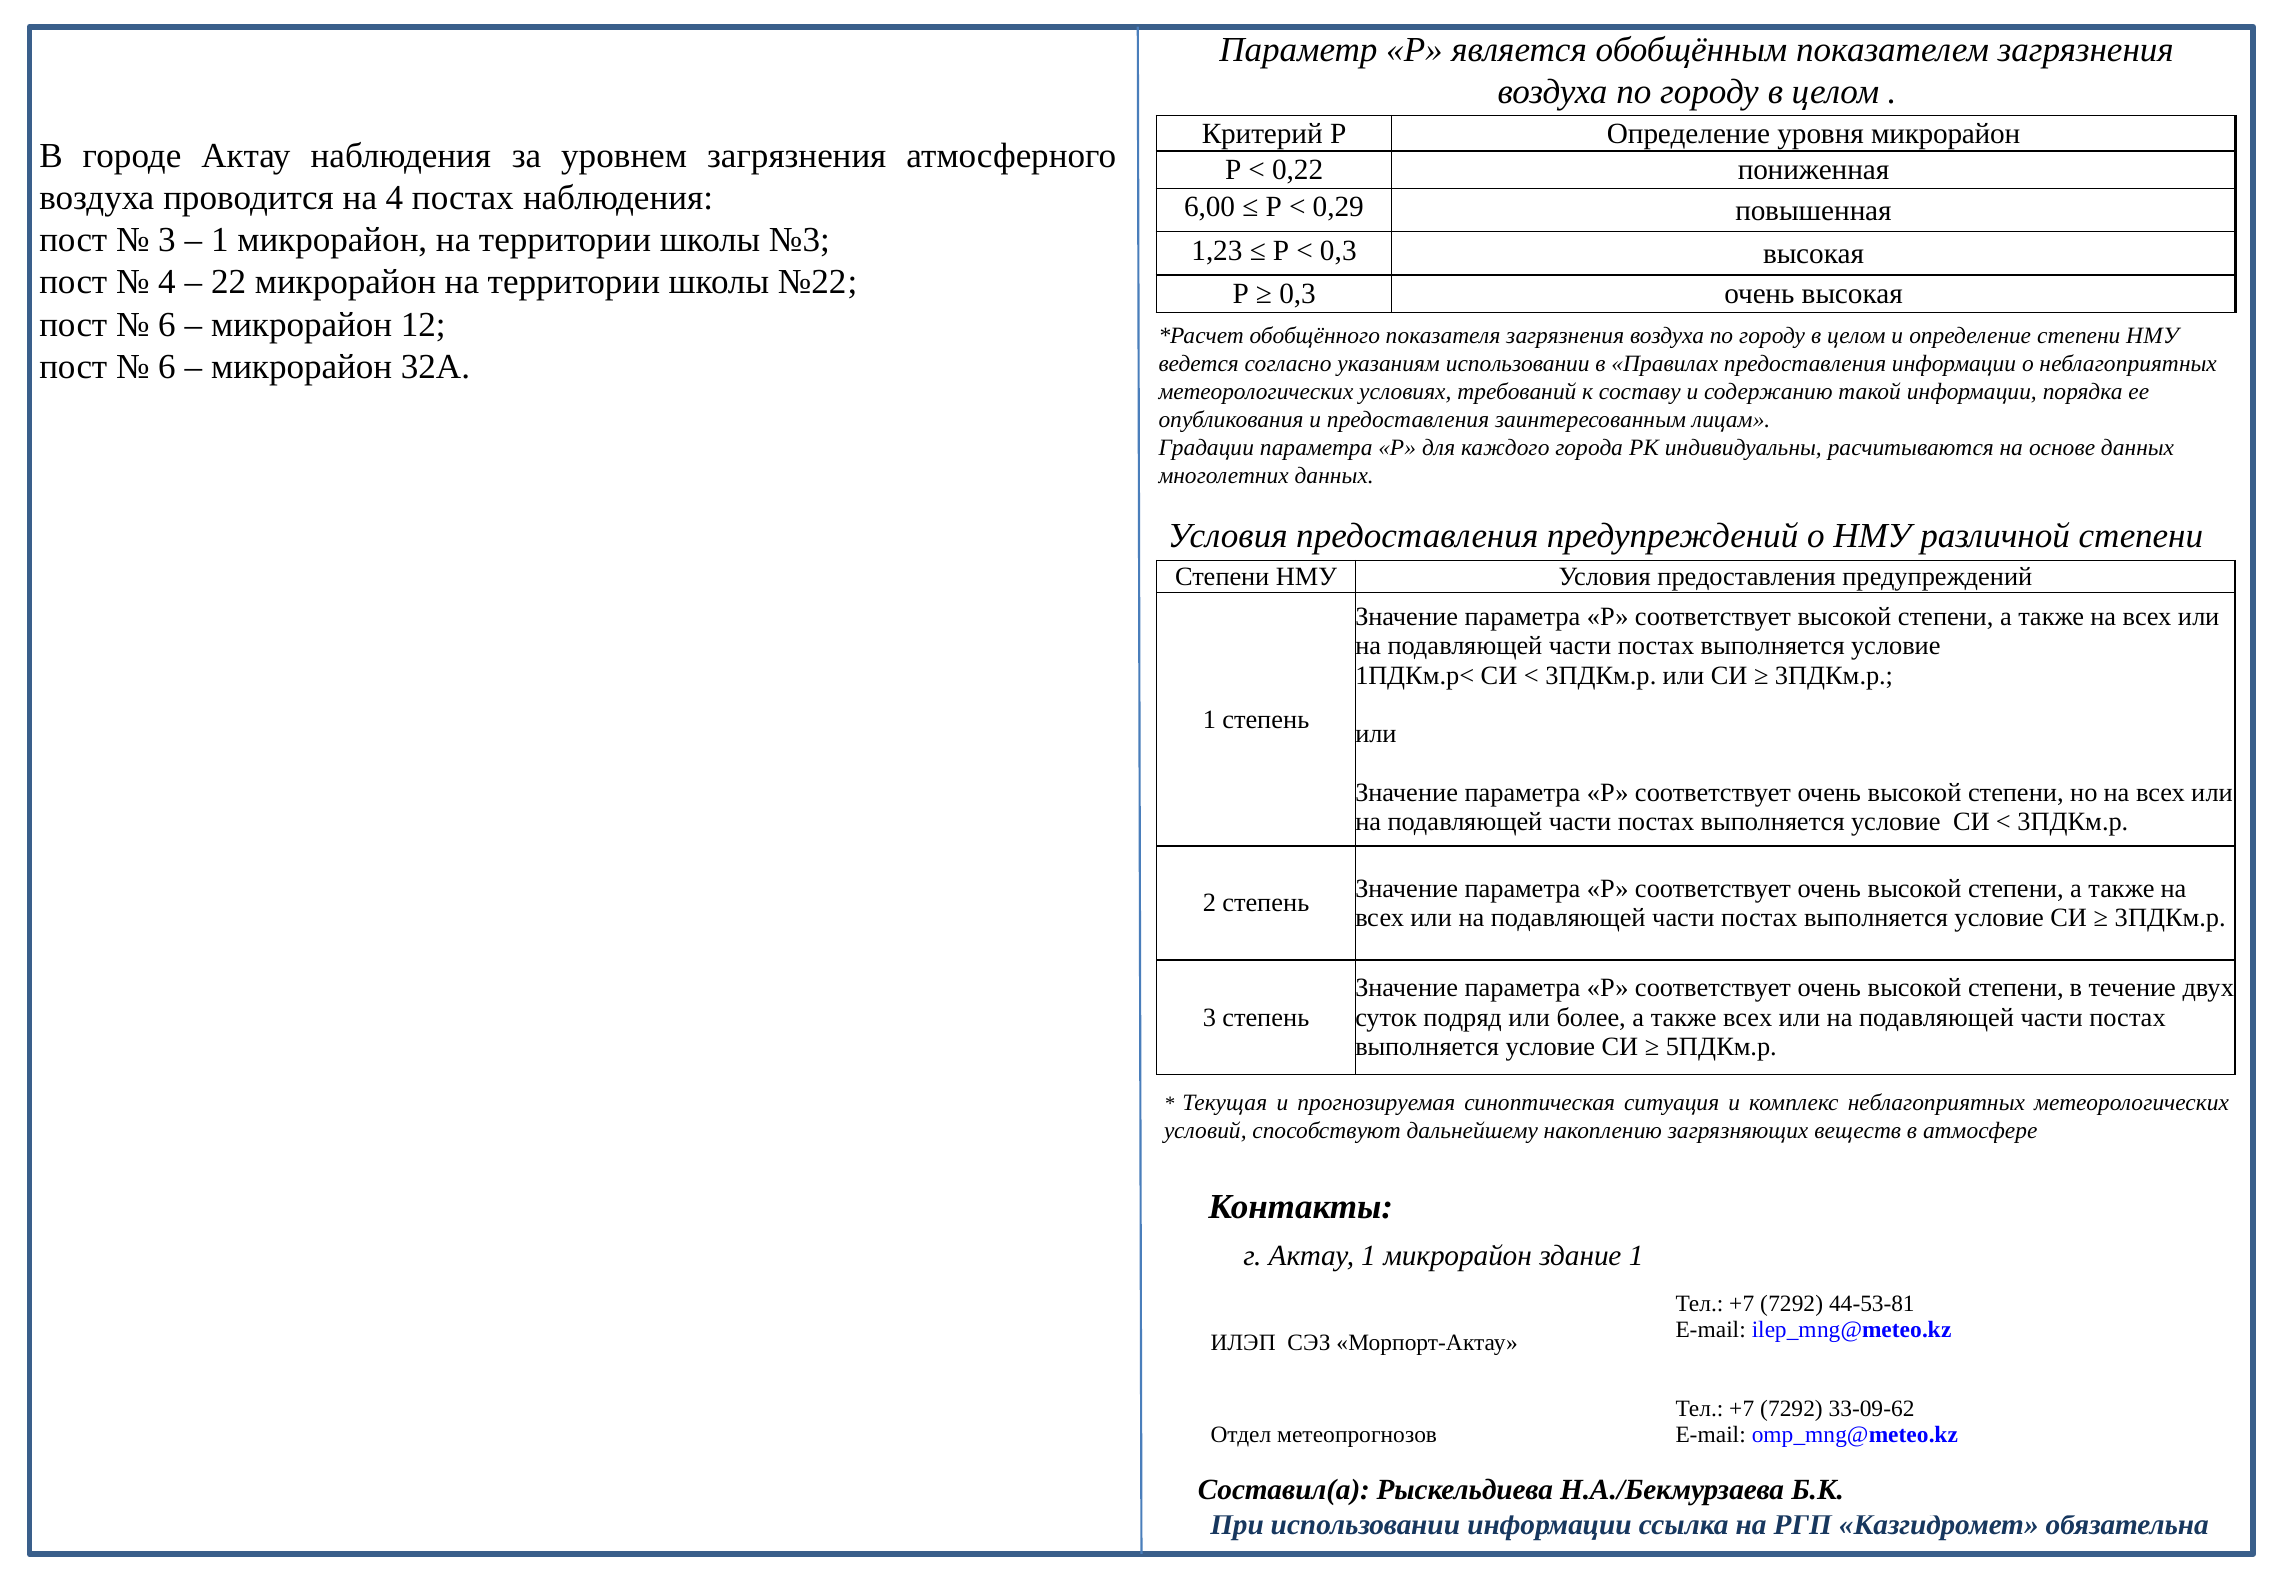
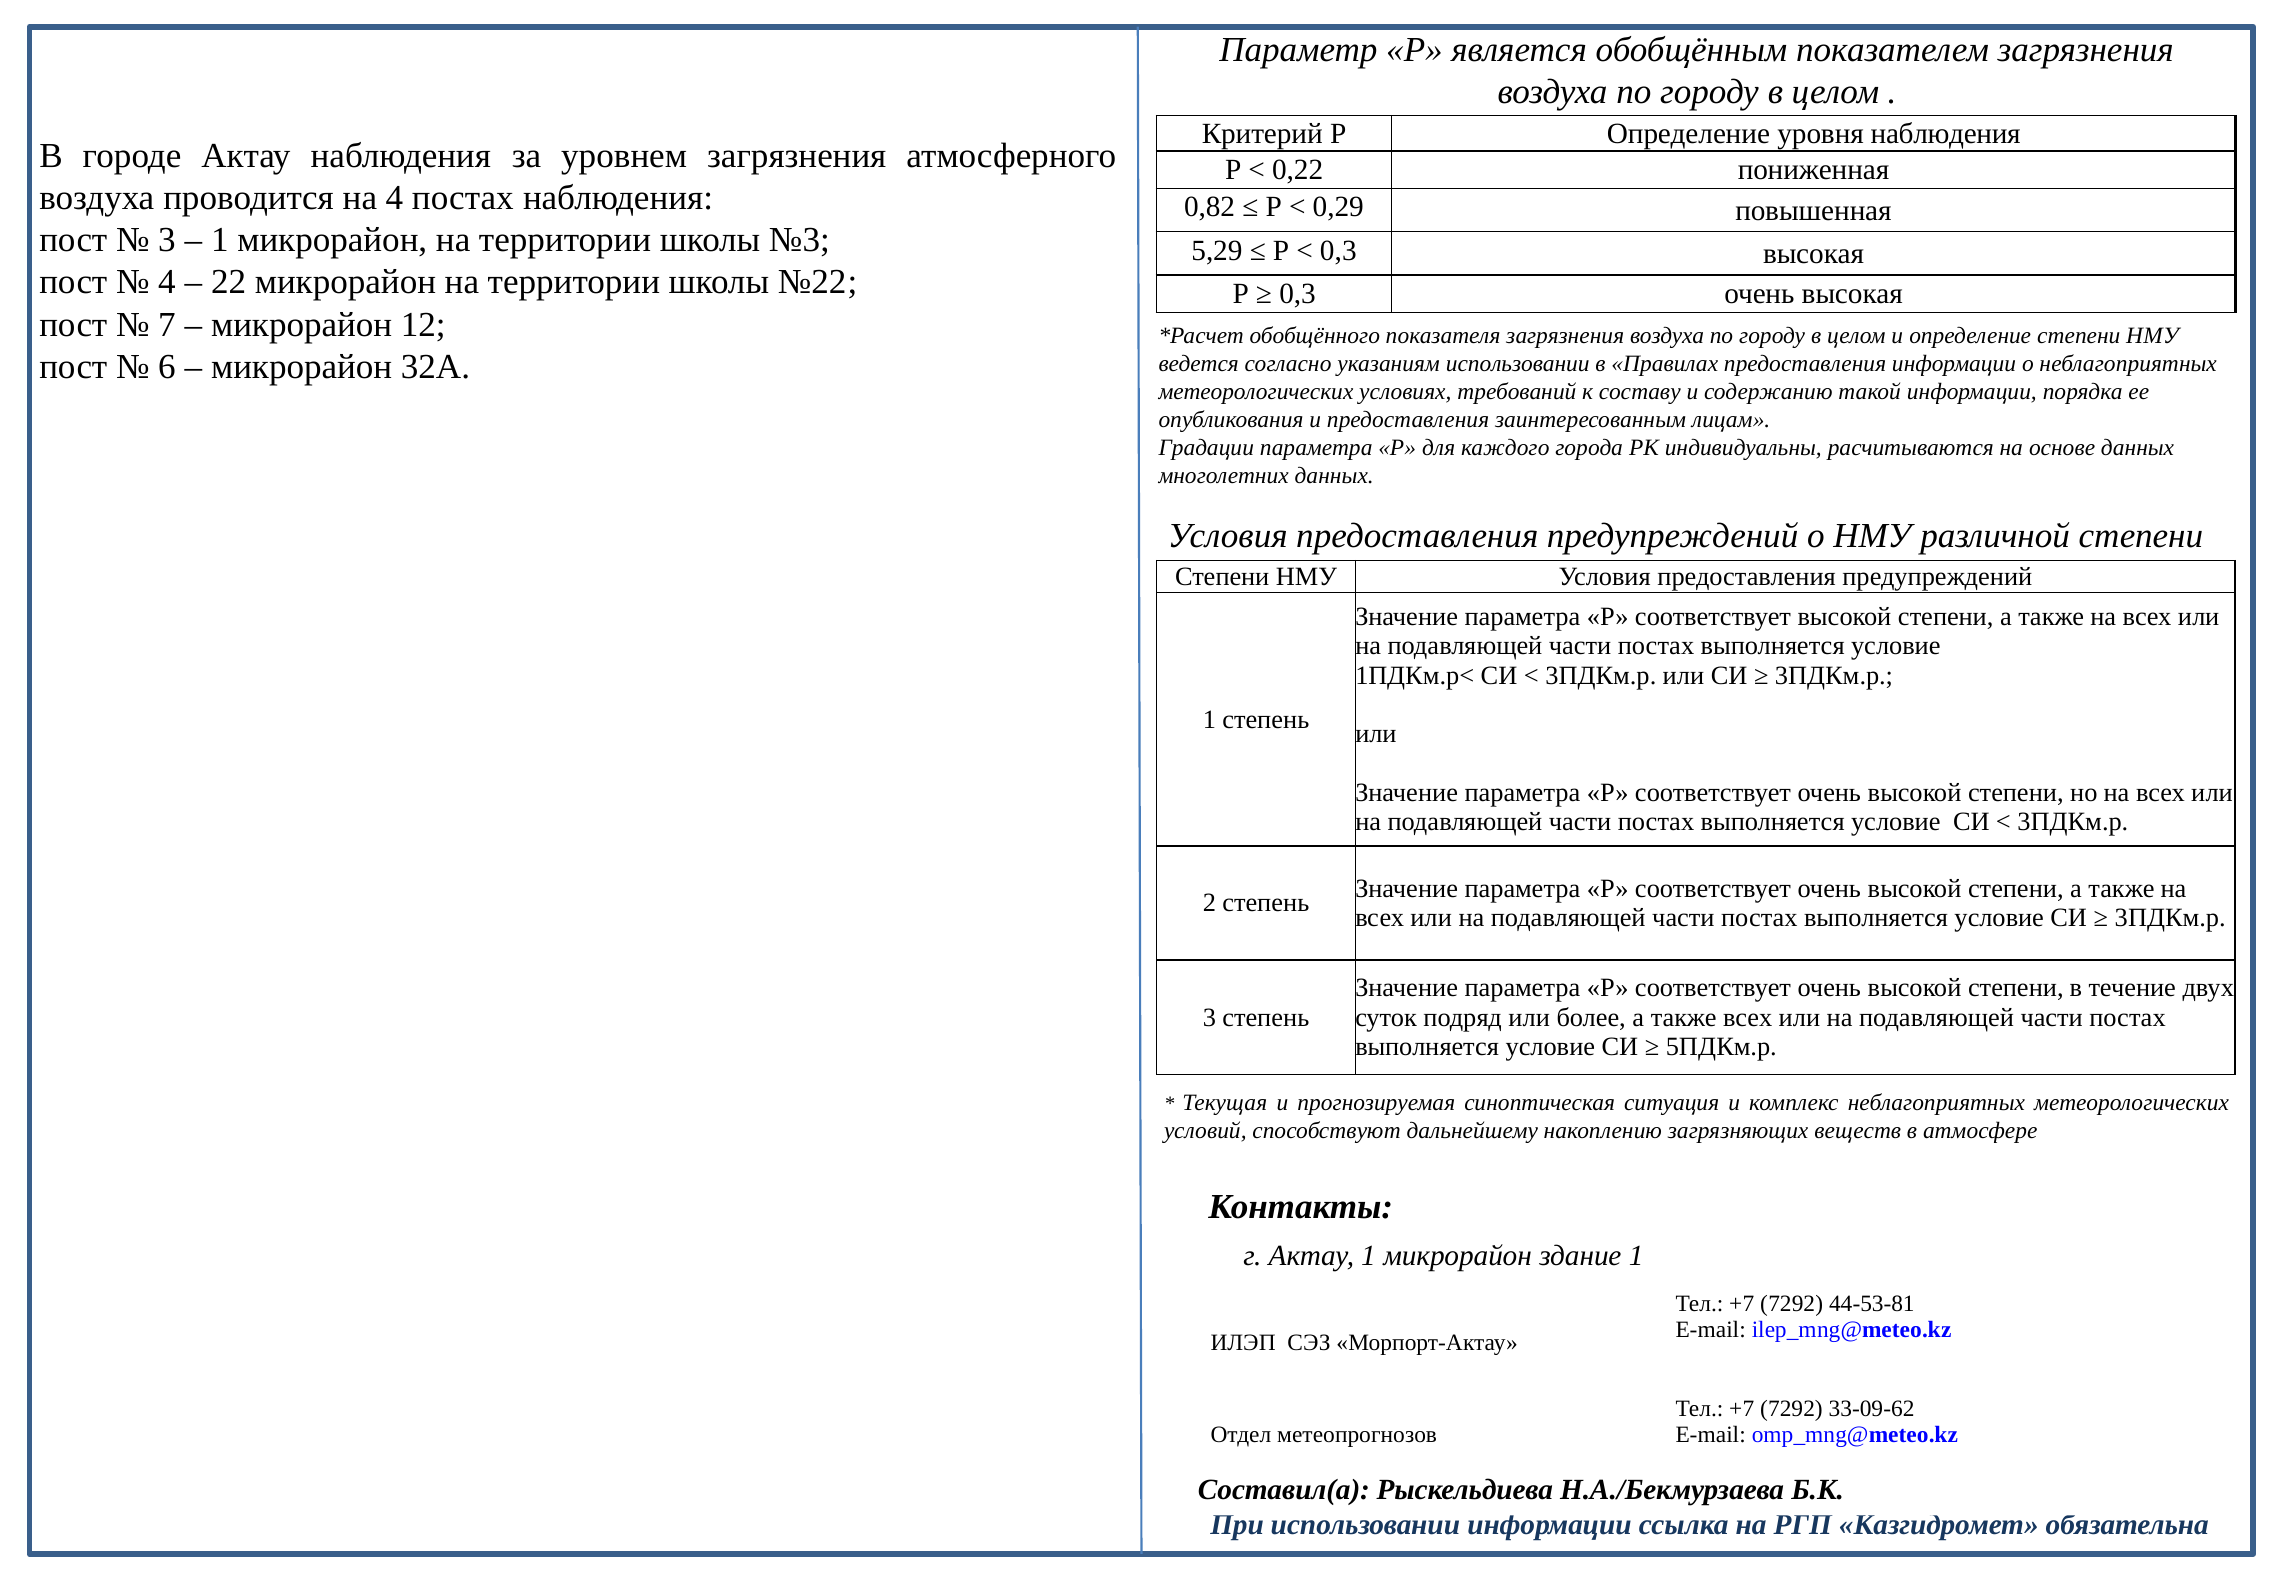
уровня микрорайон: микрорайон -> наблюдения
6,00: 6,00 -> 0,82
1,23: 1,23 -> 5,29
6 at (167, 324): 6 -> 7
